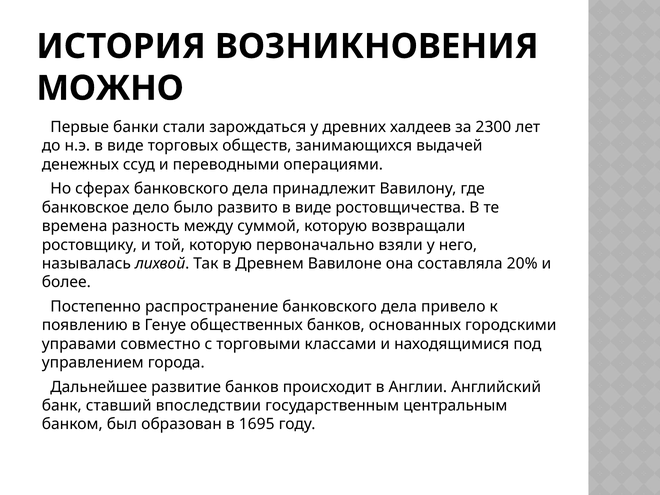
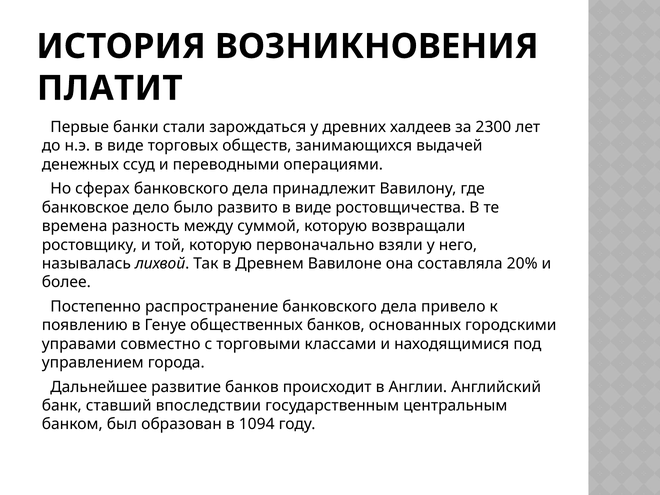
МОЖНО: МОЖНО -> ПЛАТИТ
1695: 1695 -> 1094
